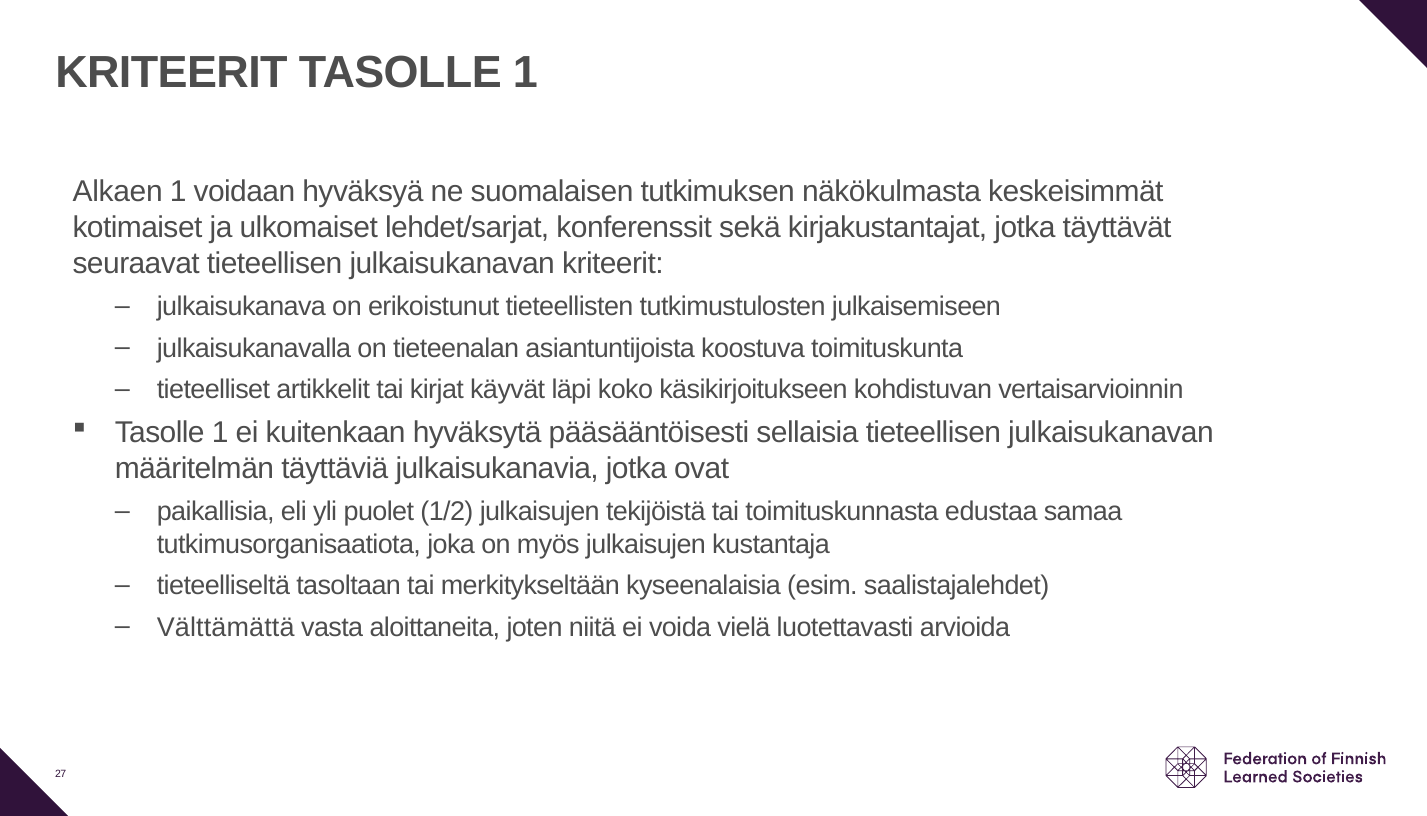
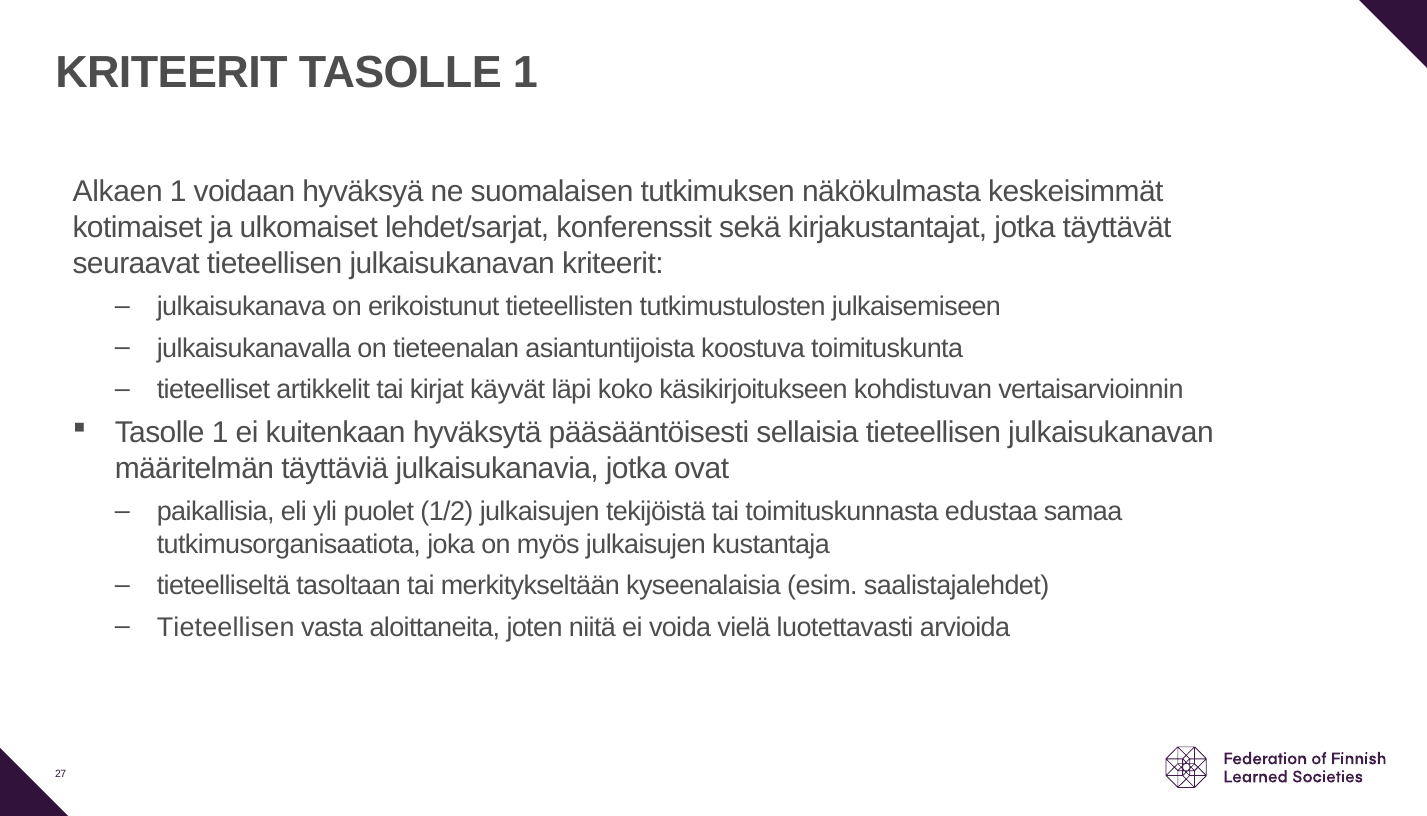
Välttämättä at (226, 627): Välttämättä -> Tieteellisen
